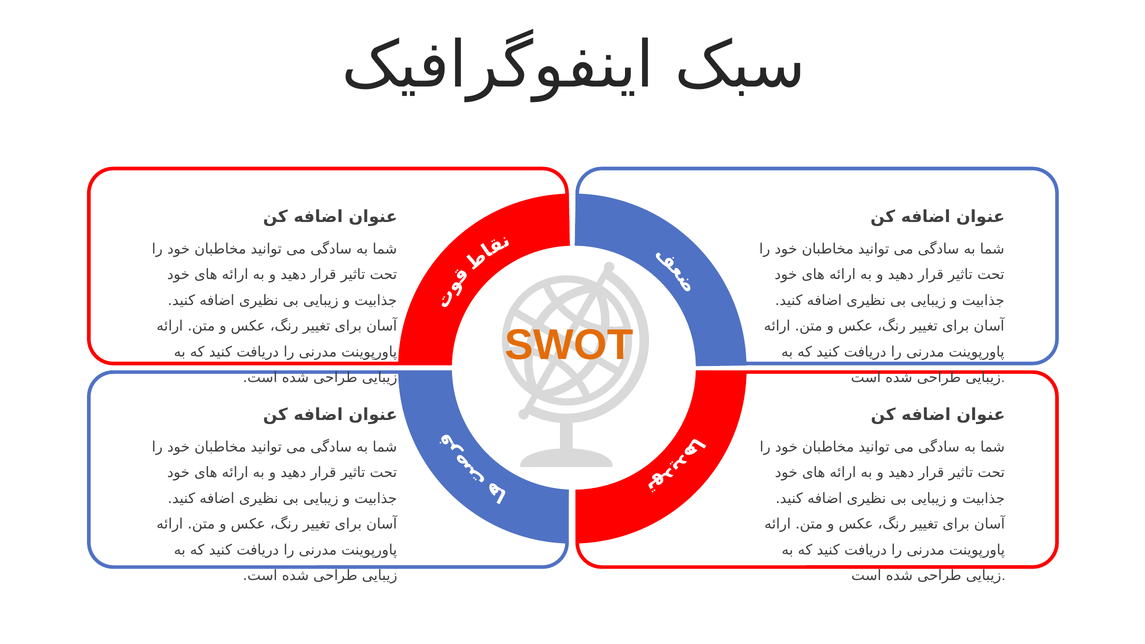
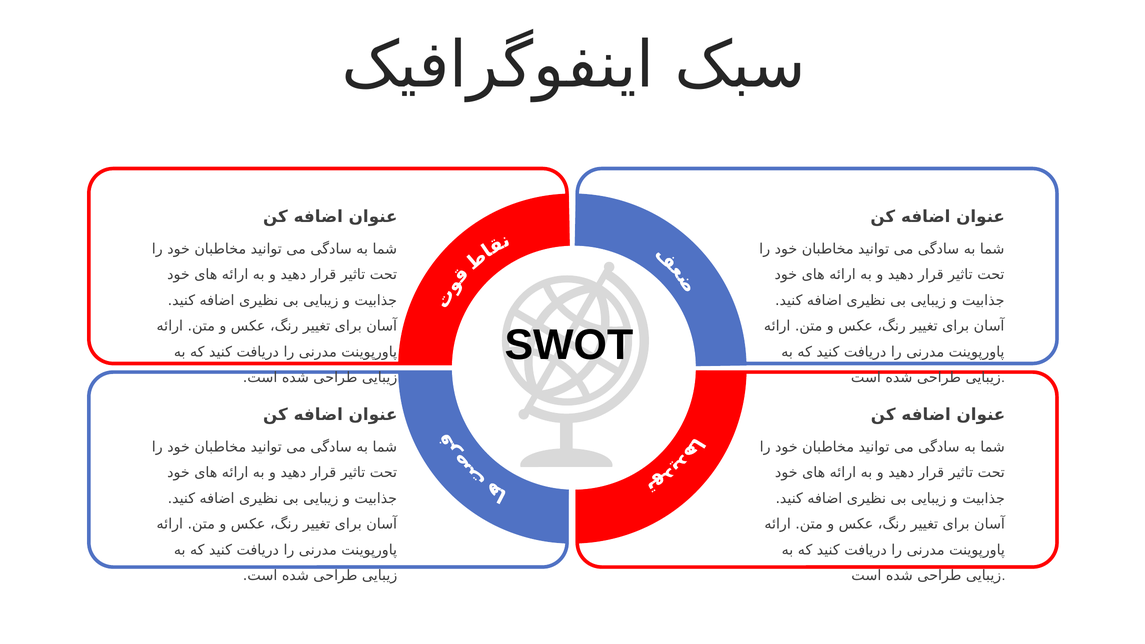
SWOT colour: orange -> black
